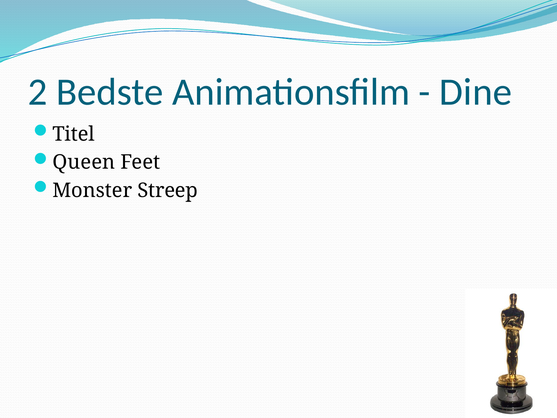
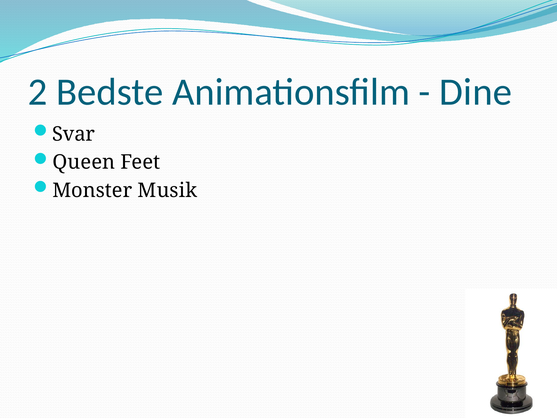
Titel: Titel -> Svar
Streep: Streep -> Musik
